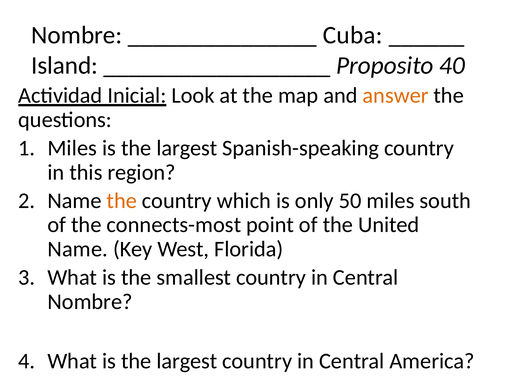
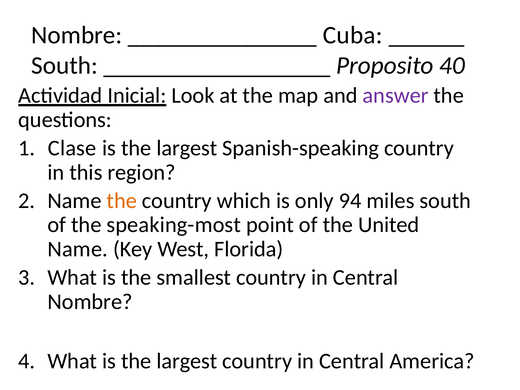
Island at (65, 65): Island -> South
answer colour: orange -> purple
Miles at (72, 148): Miles -> Clase
50: 50 -> 94
connects-most: connects-most -> speaking-most
